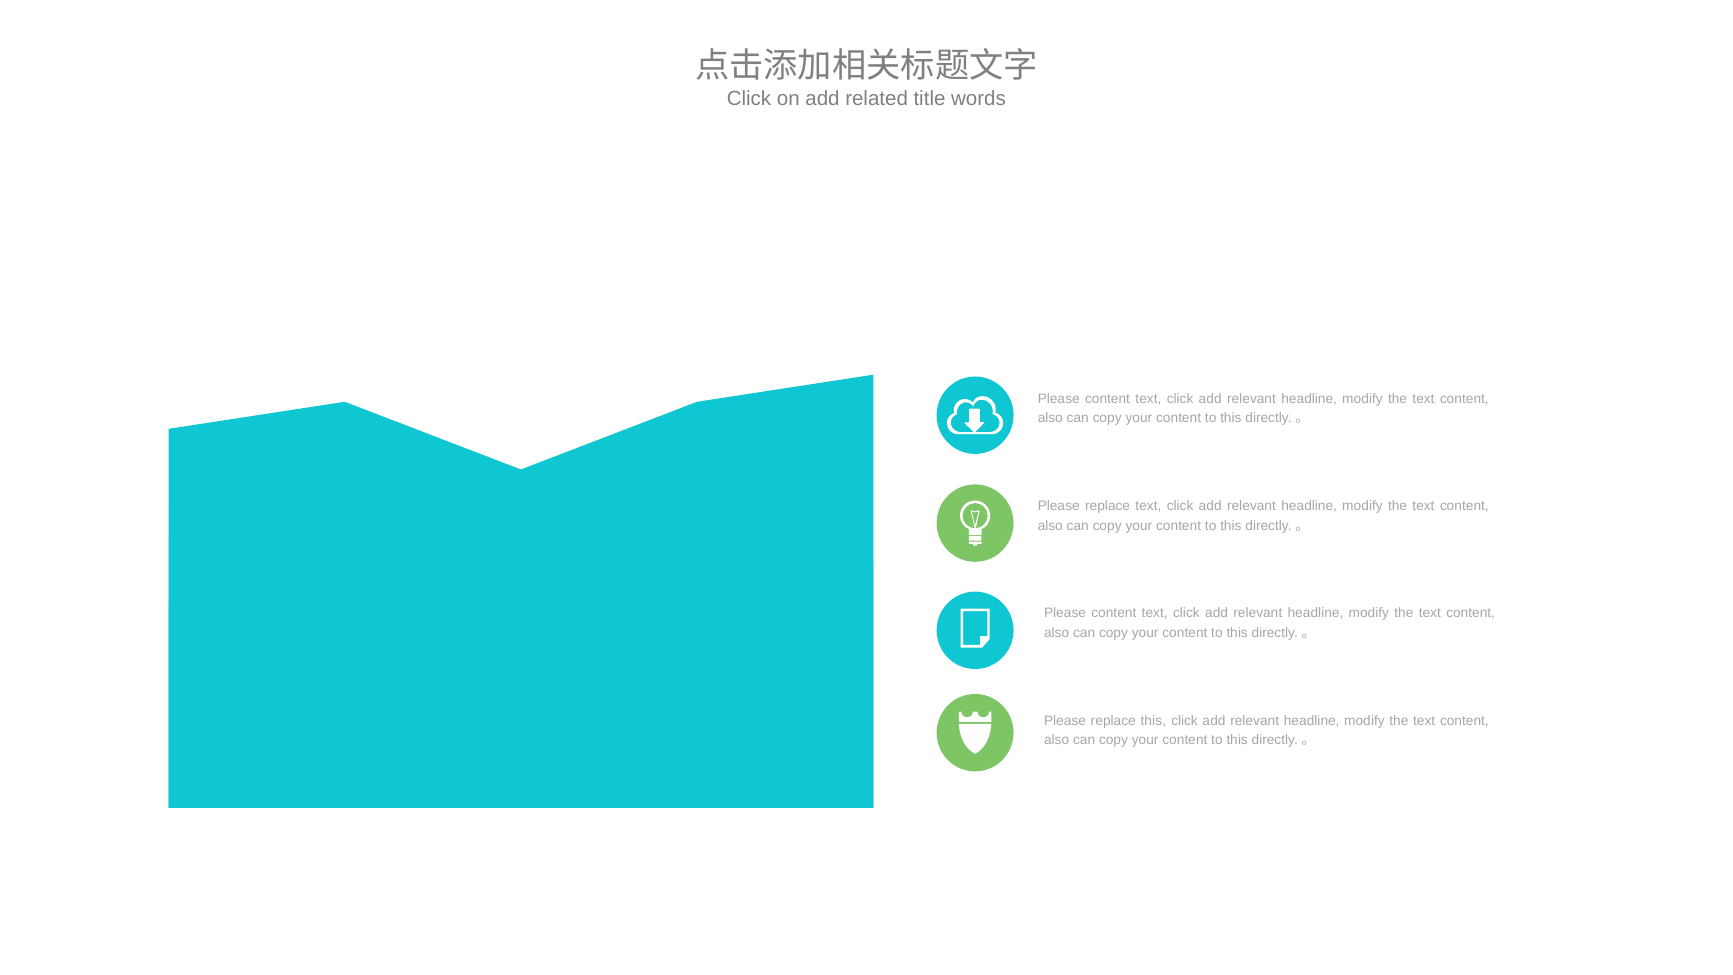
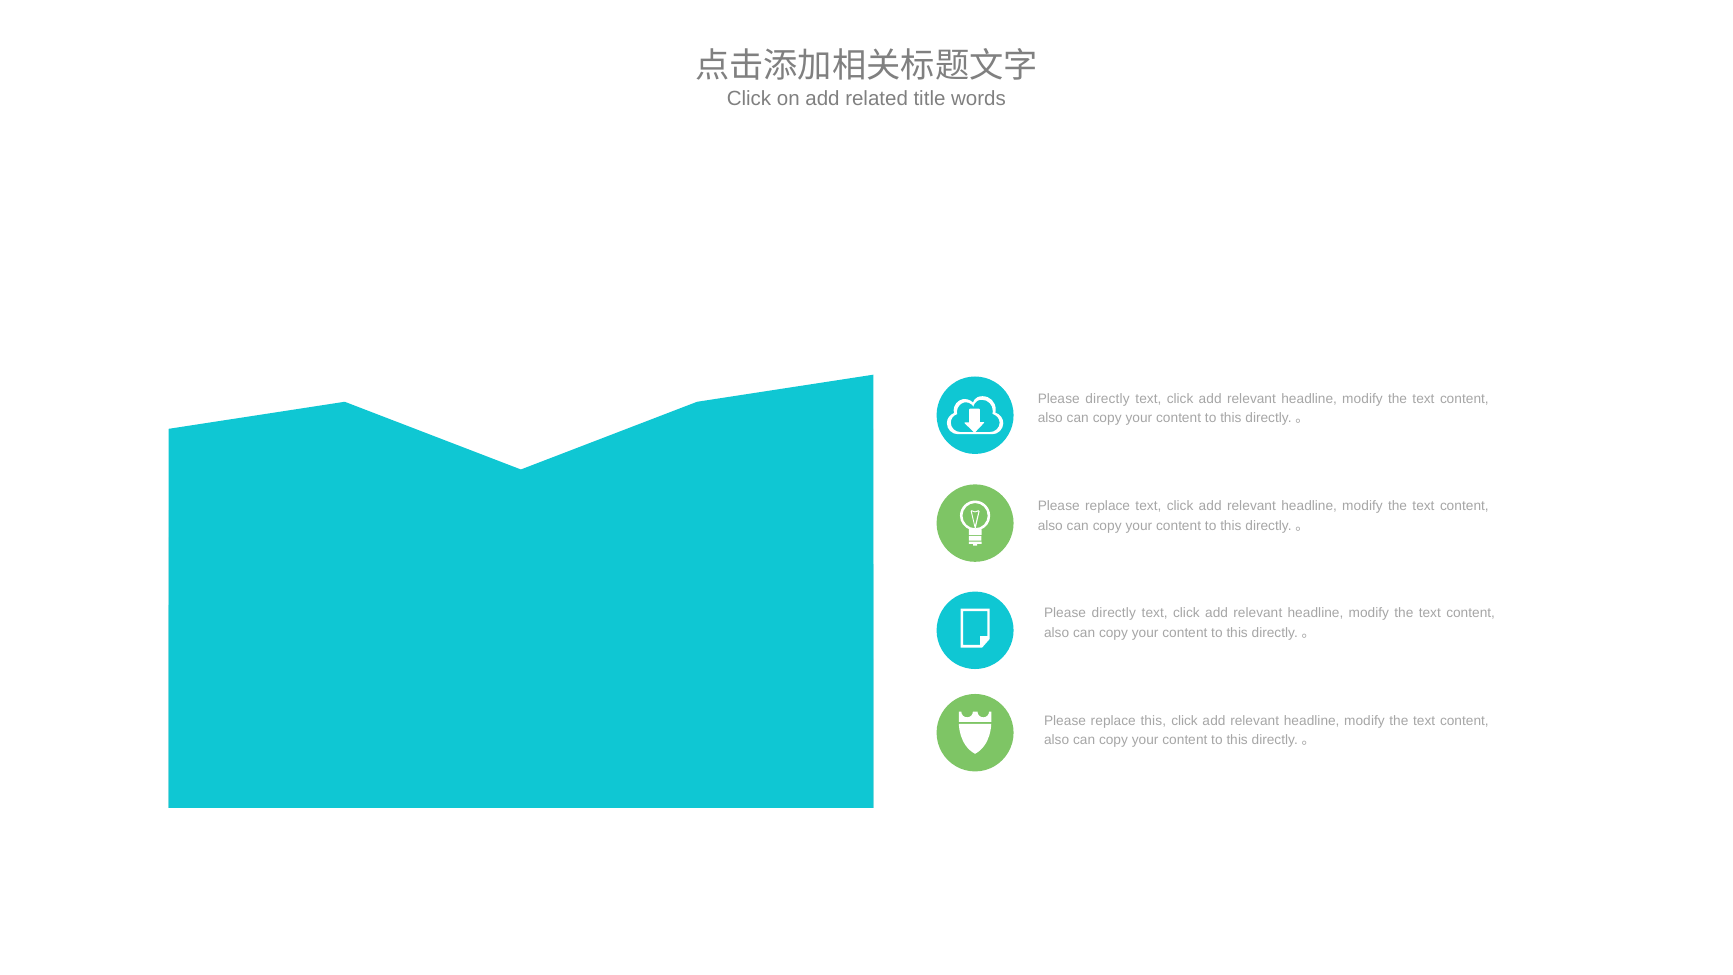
content at (1108, 399): content -> directly
content at (1114, 613): content -> directly
